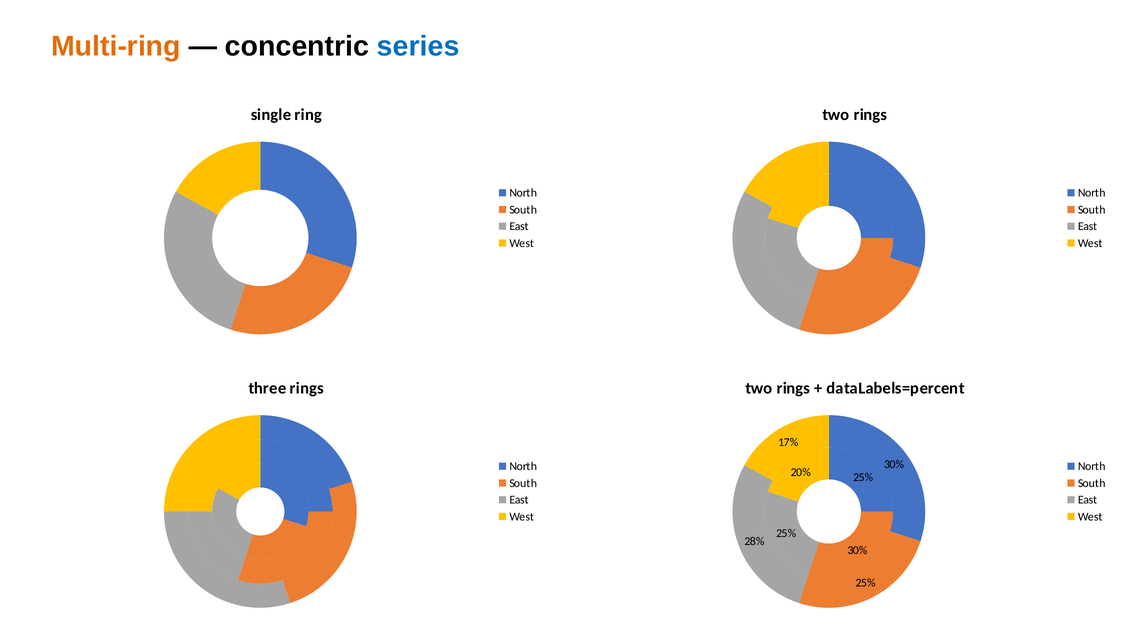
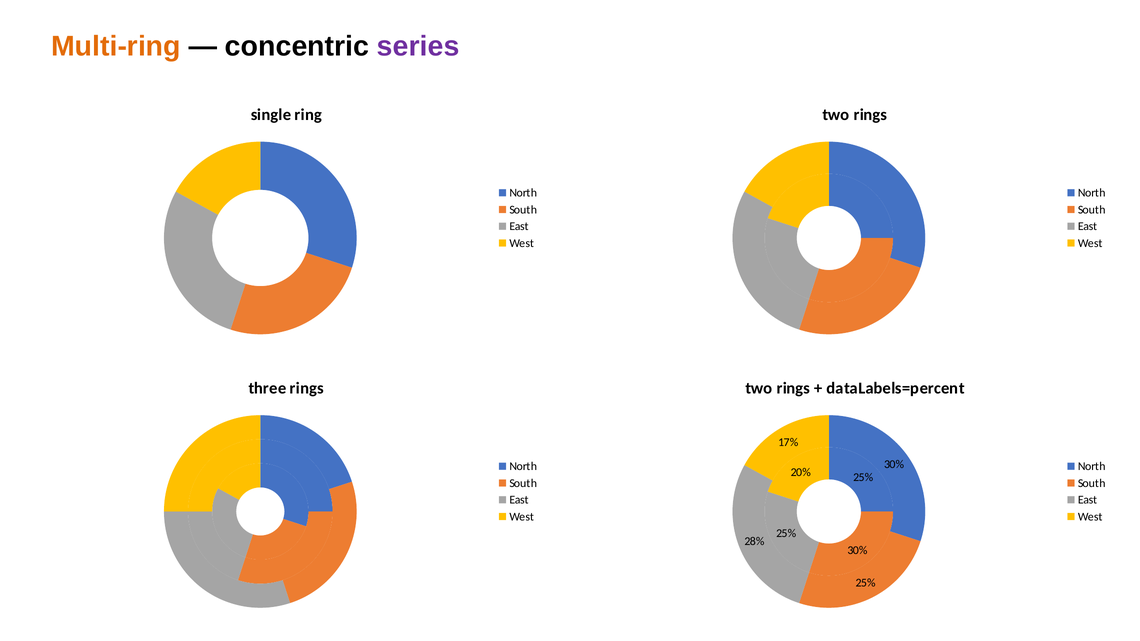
series colour: blue -> purple
